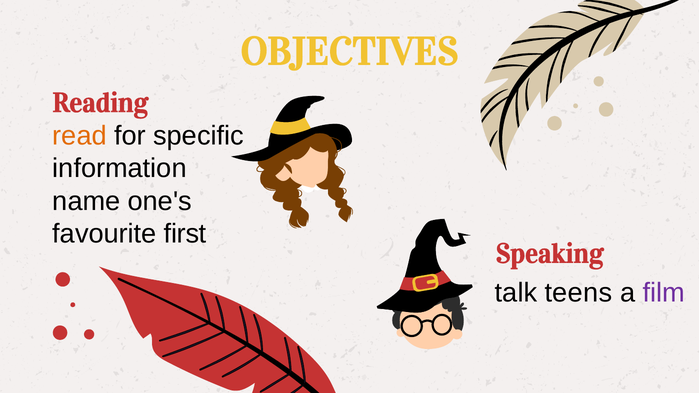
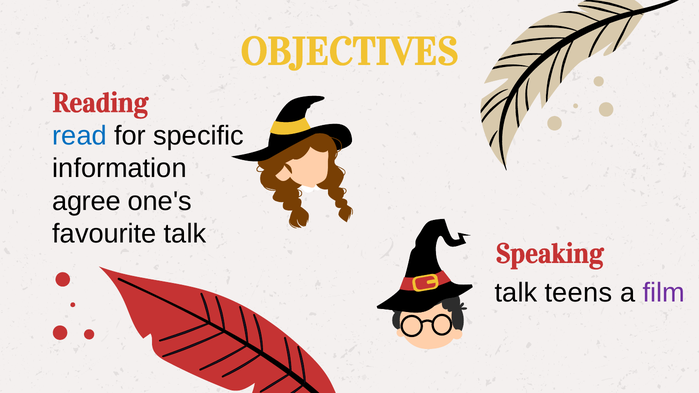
read colour: orange -> blue
name: name -> agree
favourite first: first -> talk
